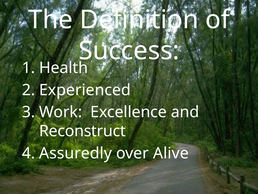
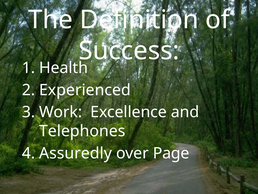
Reconstruct: Reconstruct -> Telephones
Alive: Alive -> Page
